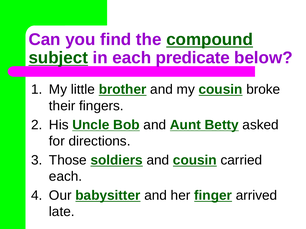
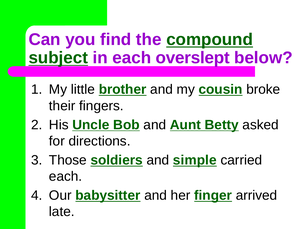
predicate: predicate -> overslept
and cousin: cousin -> simple
